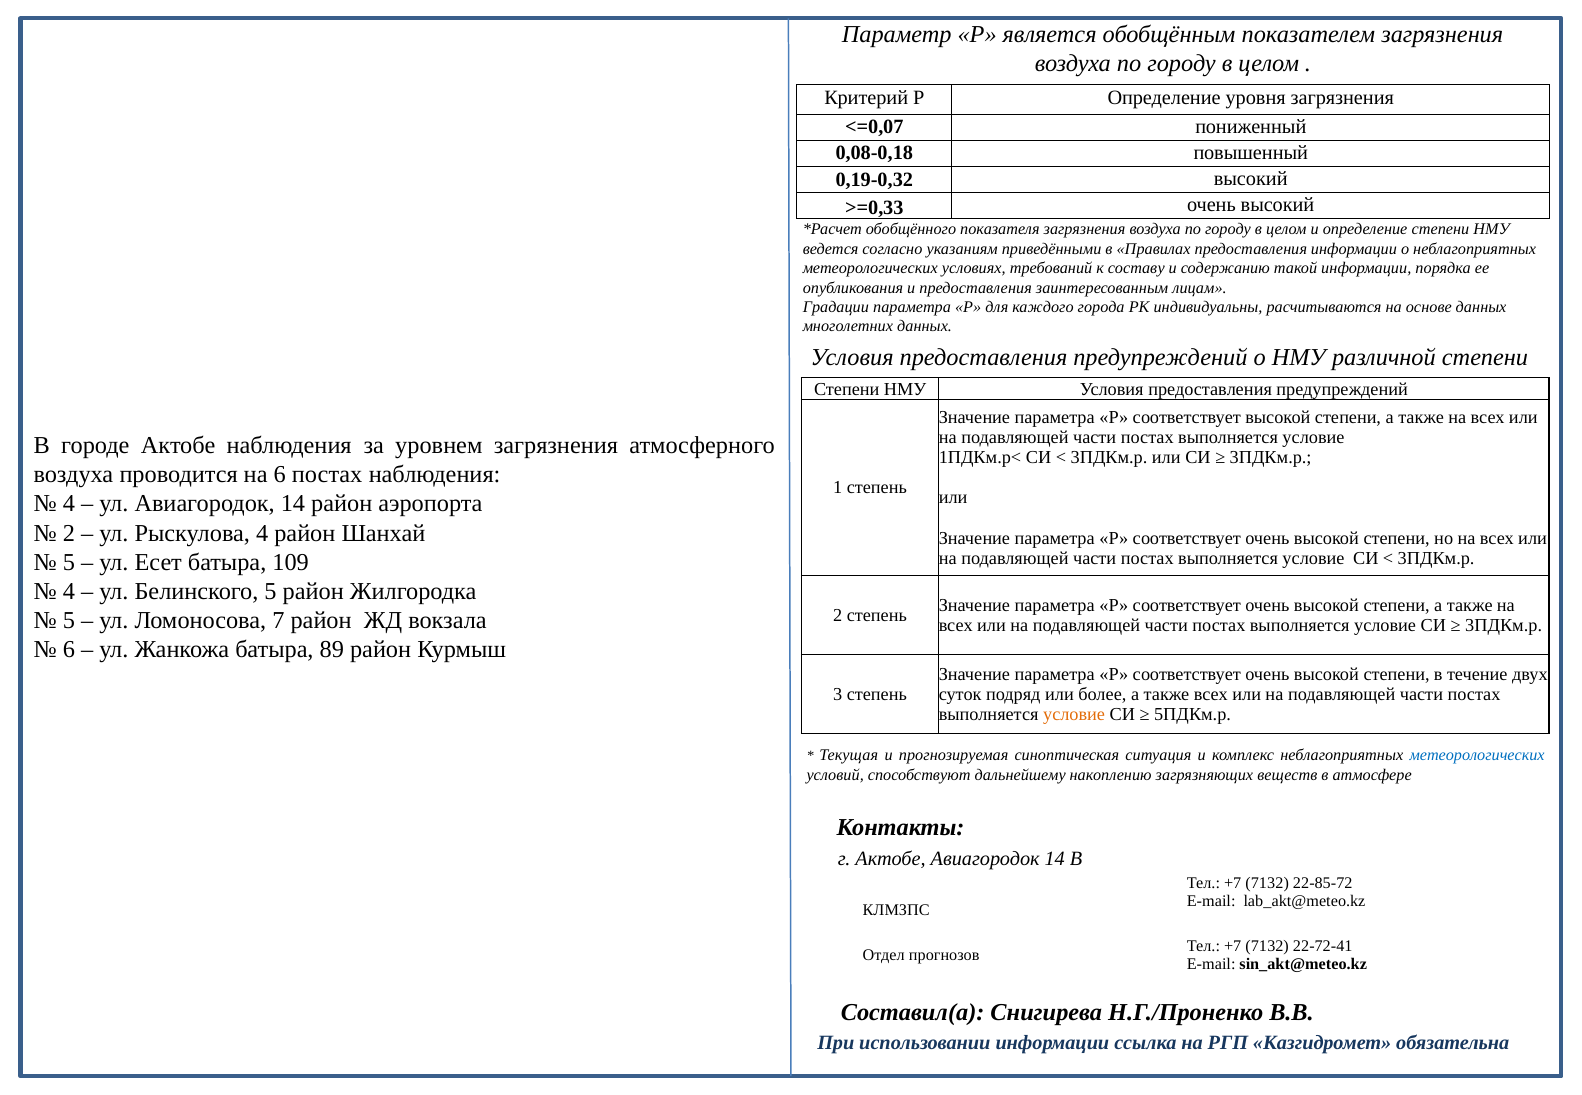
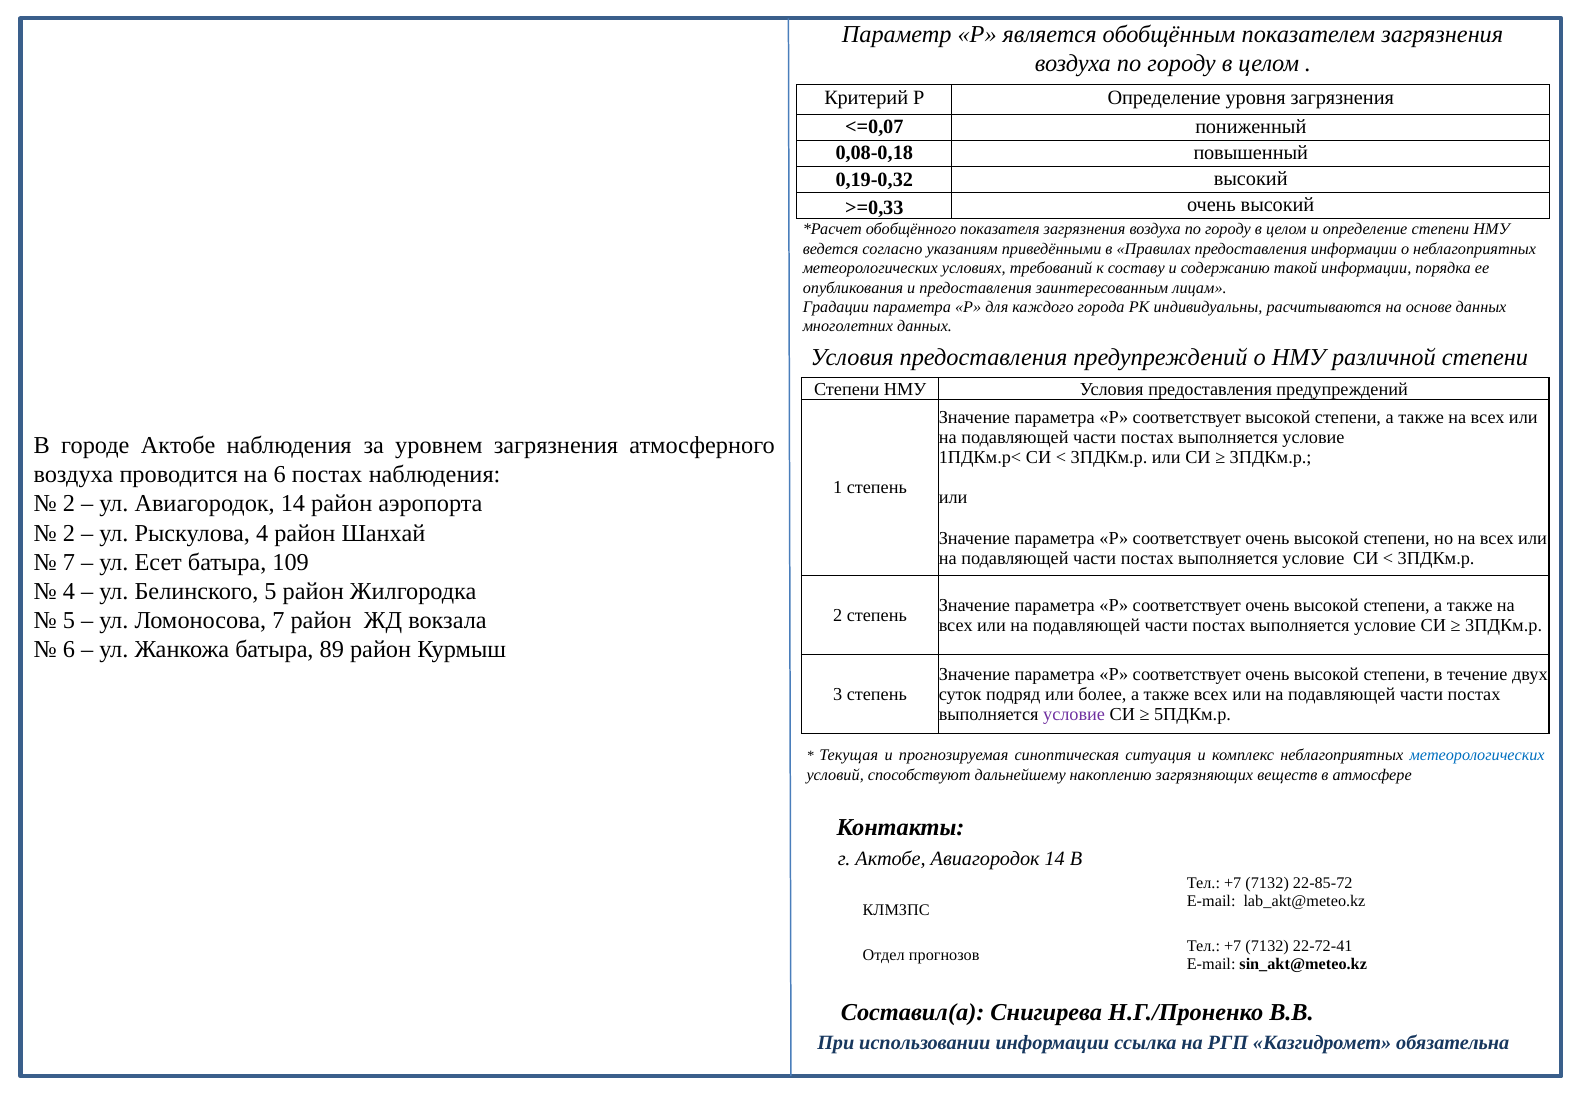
4 at (69, 504): 4 -> 2
5 at (69, 562): 5 -> 7
условие at (1074, 715) colour: orange -> purple
